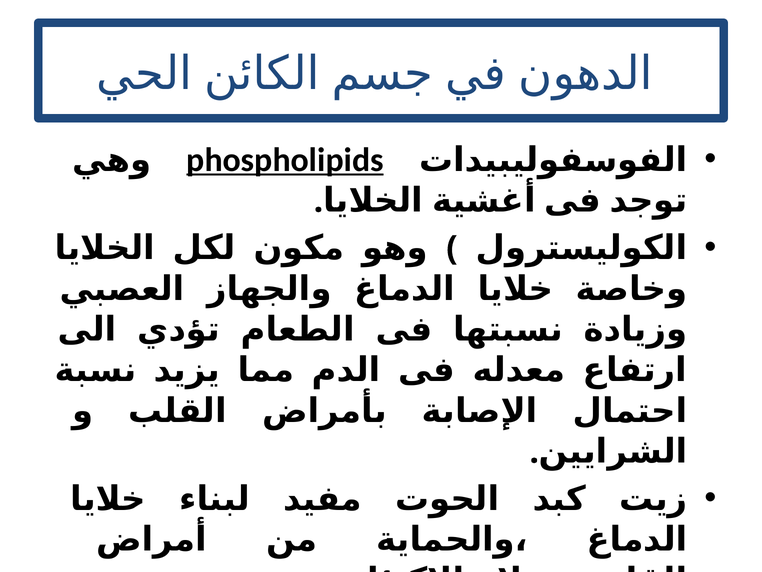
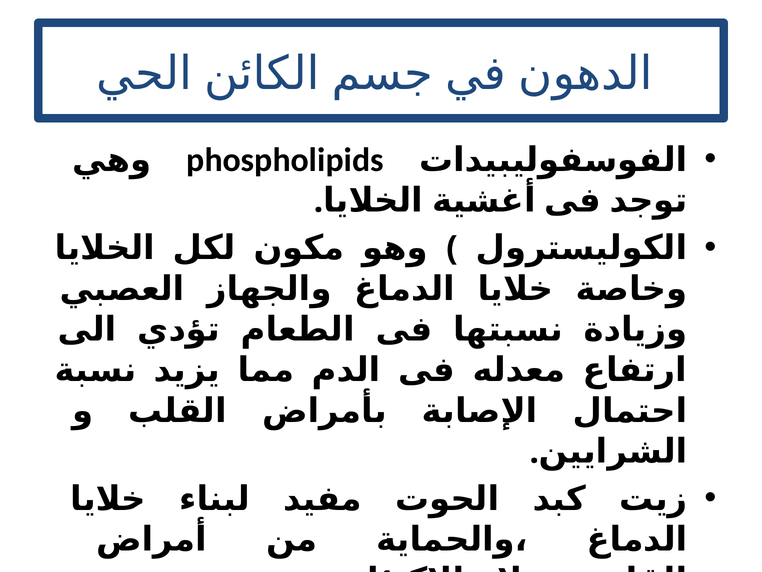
phospholipids underline: present -> none
